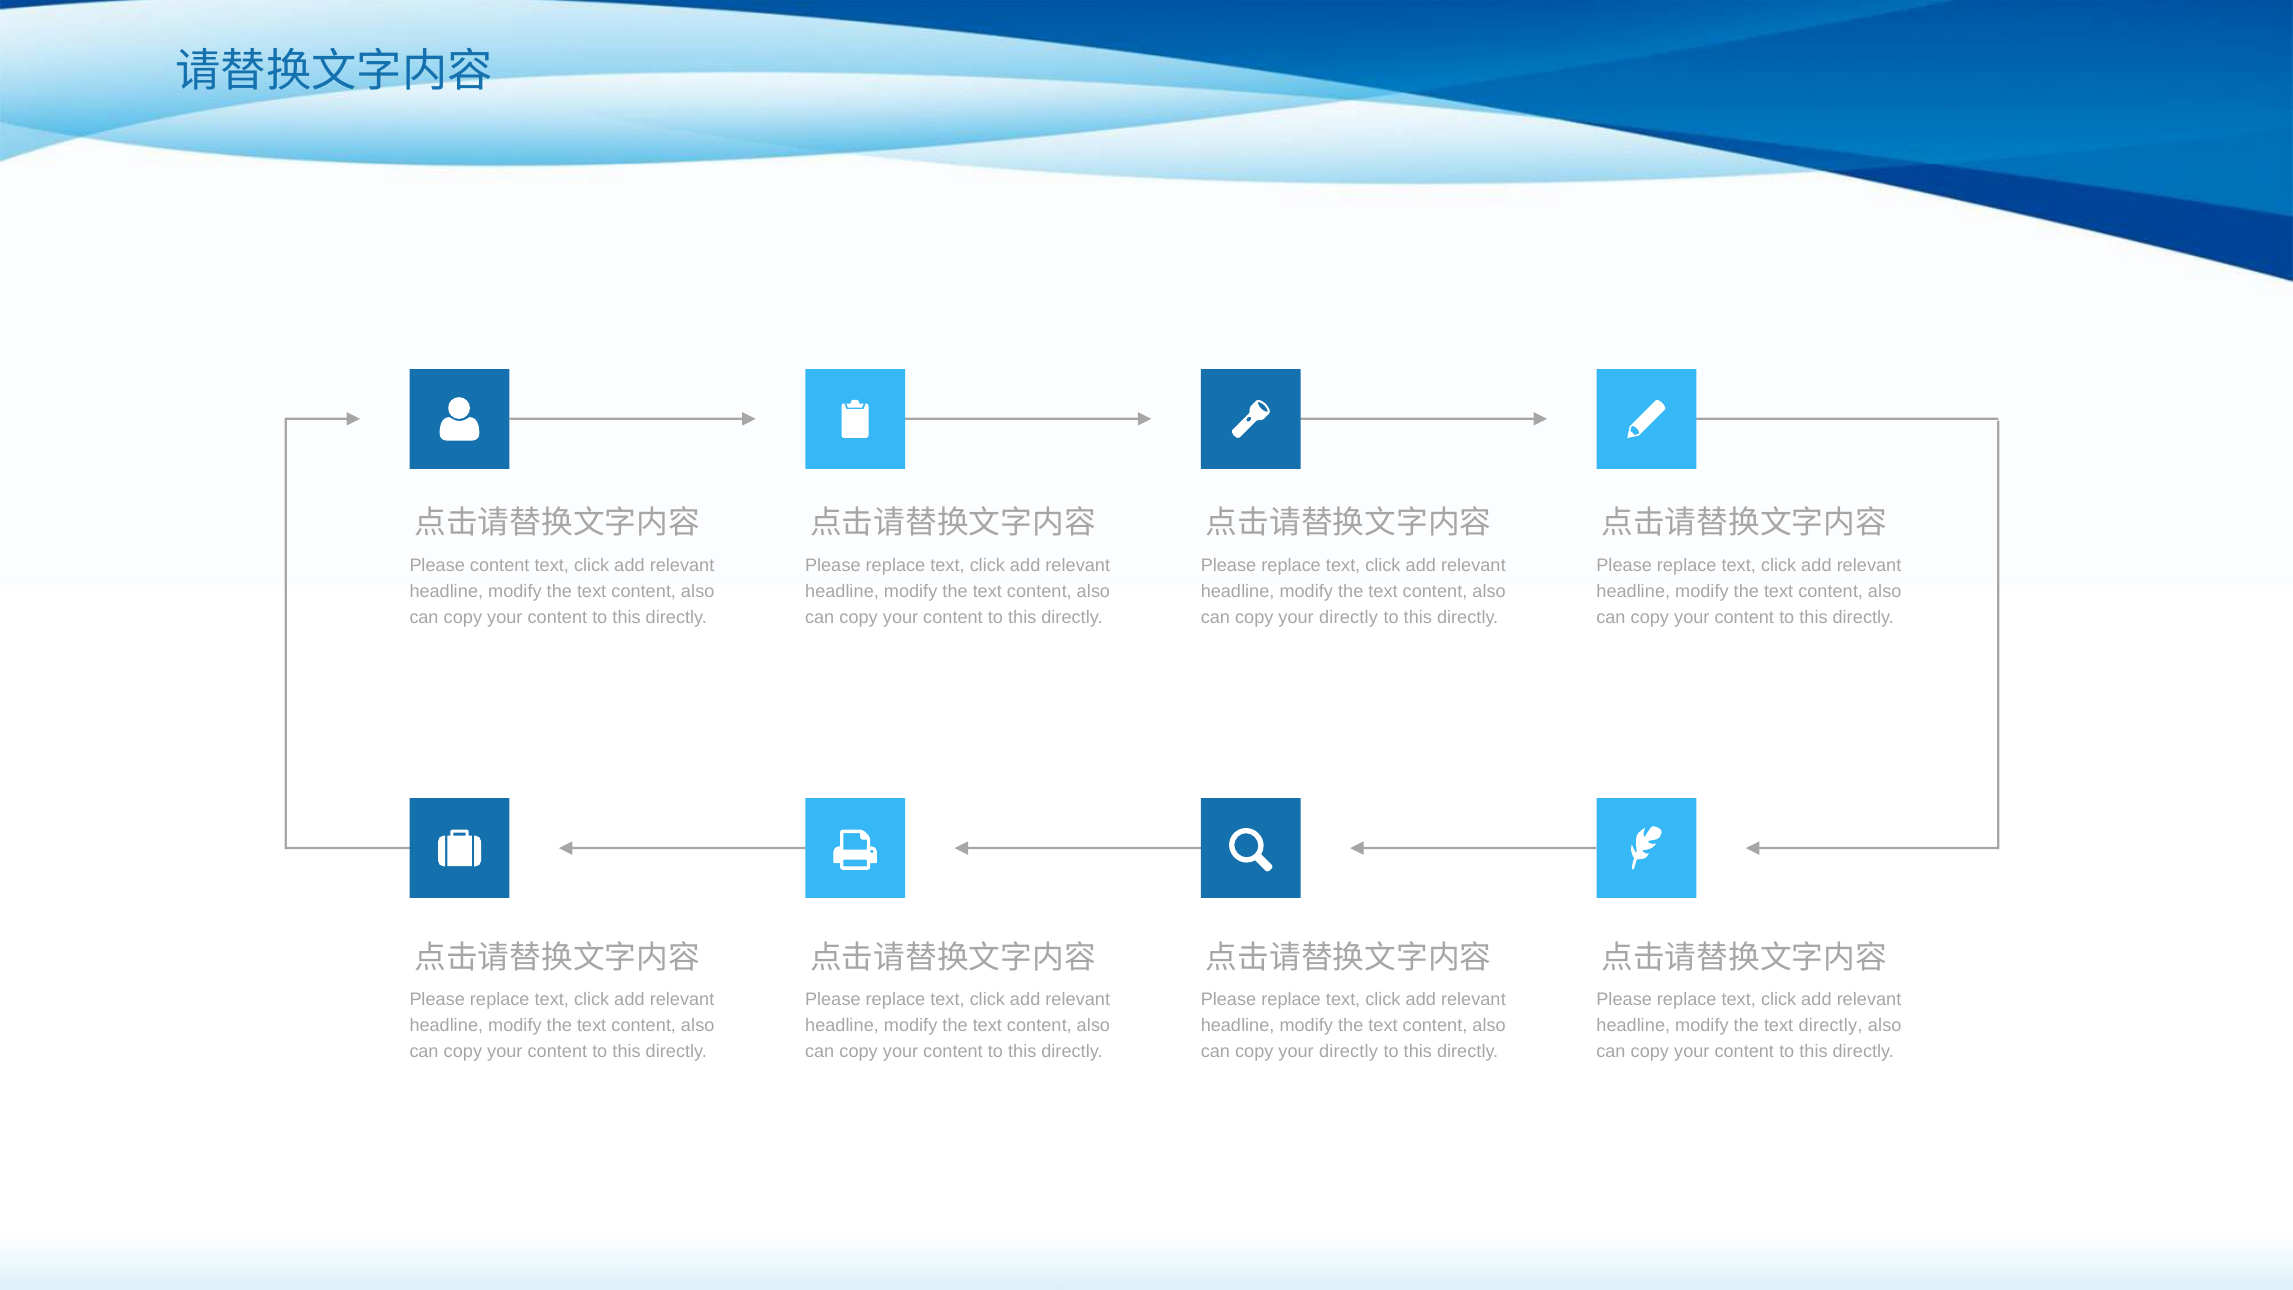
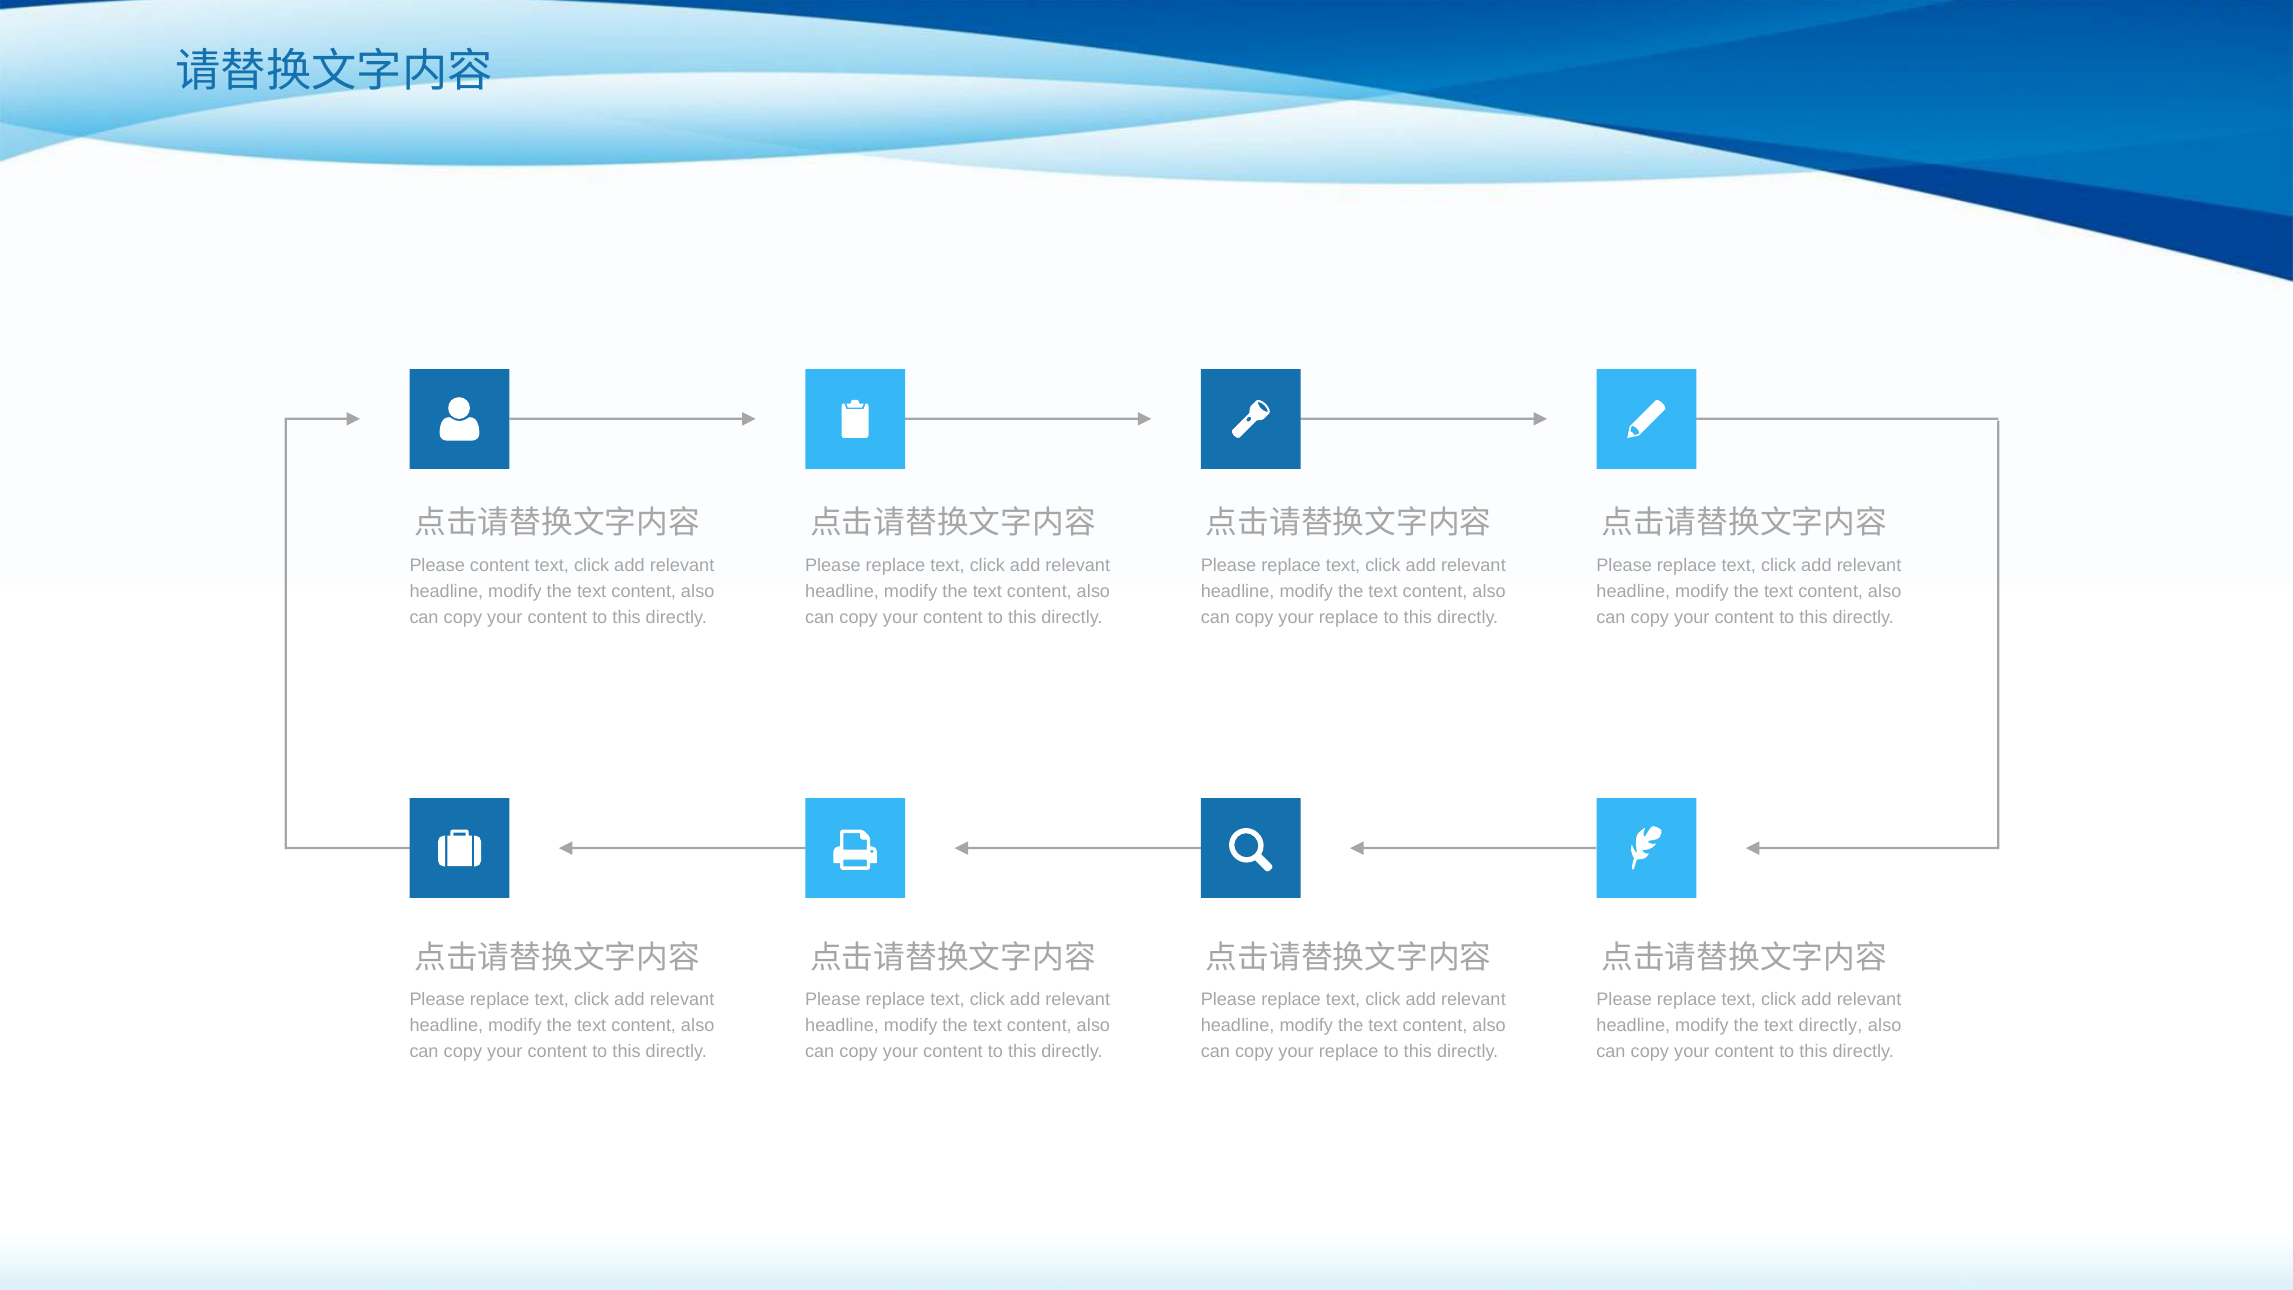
directly at (1349, 617): directly -> replace
directly at (1349, 1052): directly -> replace
